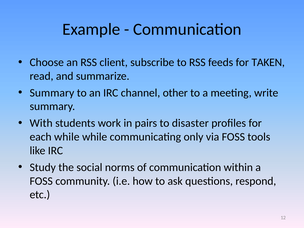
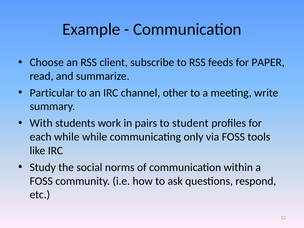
TAKEN: TAKEN -> PAPER
Summary at (52, 93): Summary -> Particular
disaster: disaster -> student
